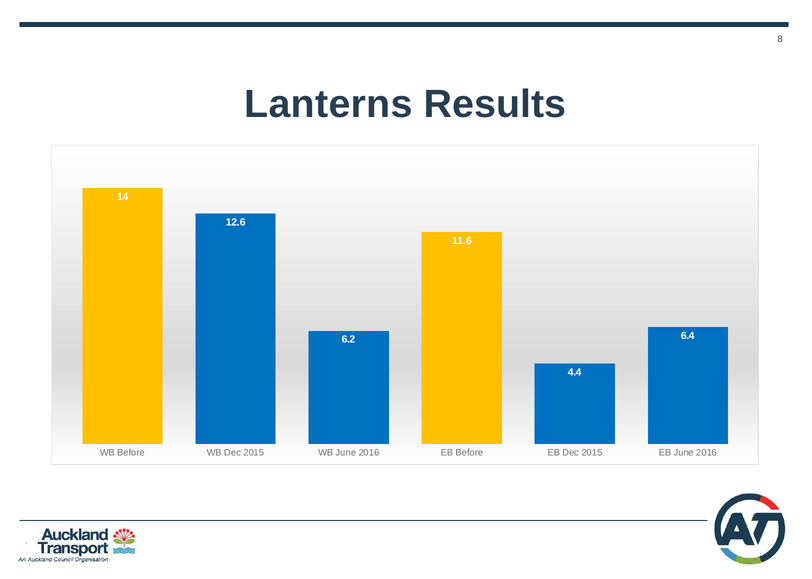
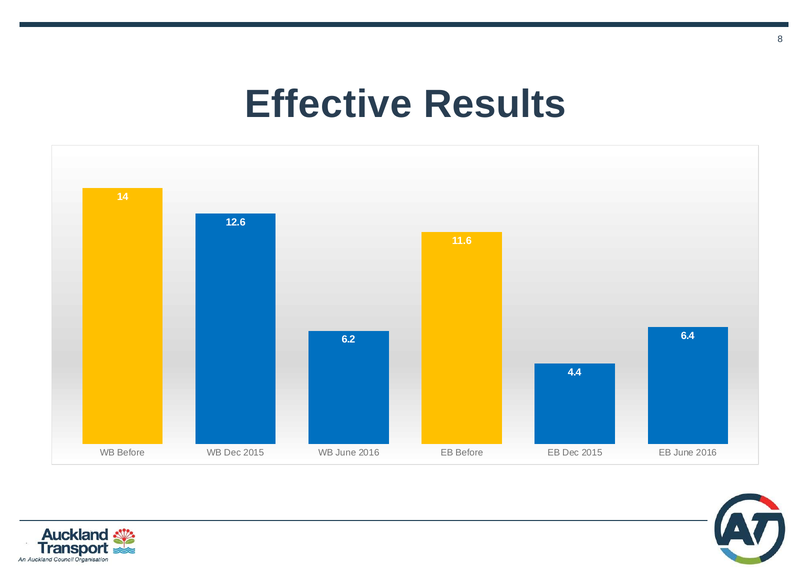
Lanterns: Lanterns -> Effective
